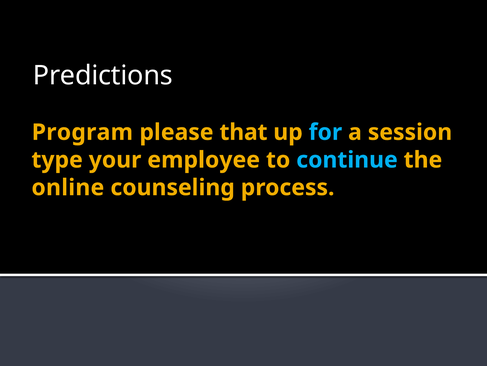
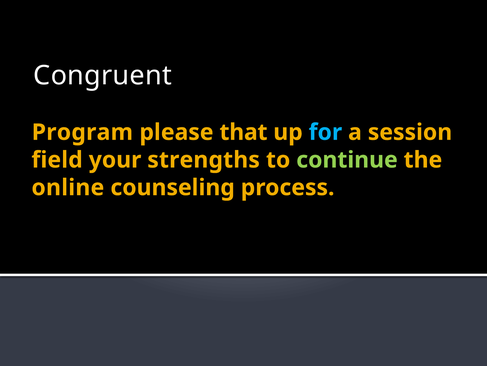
Predictions: Predictions -> Congruent
type: type -> field
employee: employee -> strengths
continue colour: light blue -> light green
